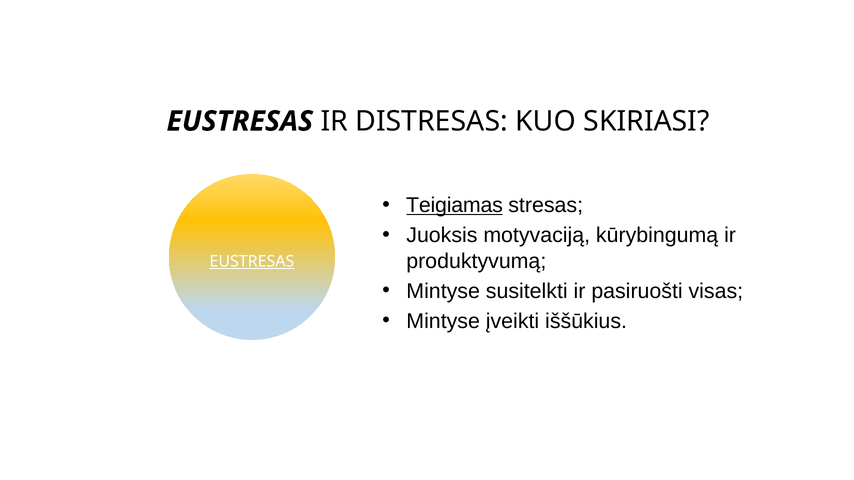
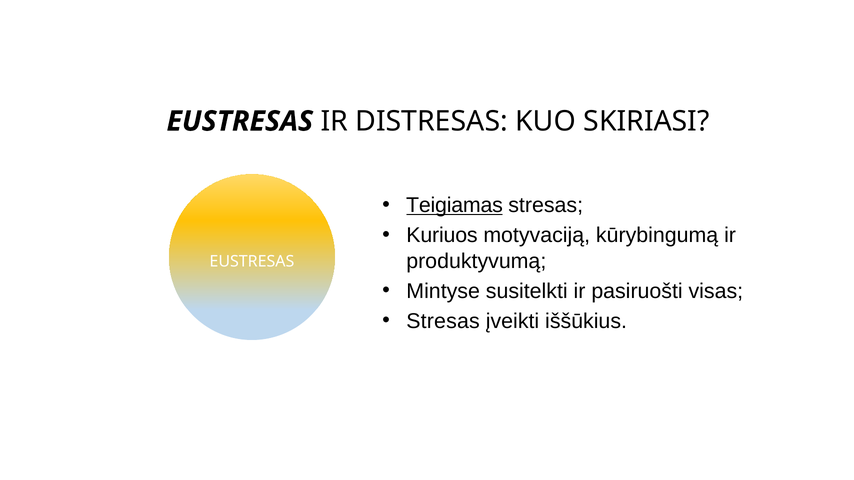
Juoksis: Juoksis -> Kuriuos
EUSTRESAS at (252, 262) underline: present -> none
Mintyse at (443, 321): Mintyse -> Stresas
